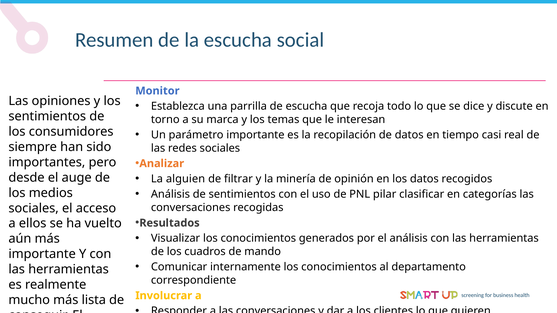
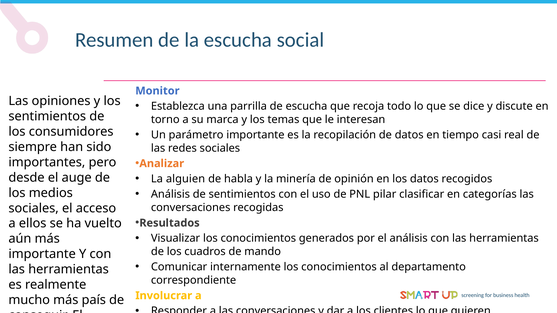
filtrar: filtrar -> habla
lista: lista -> país
